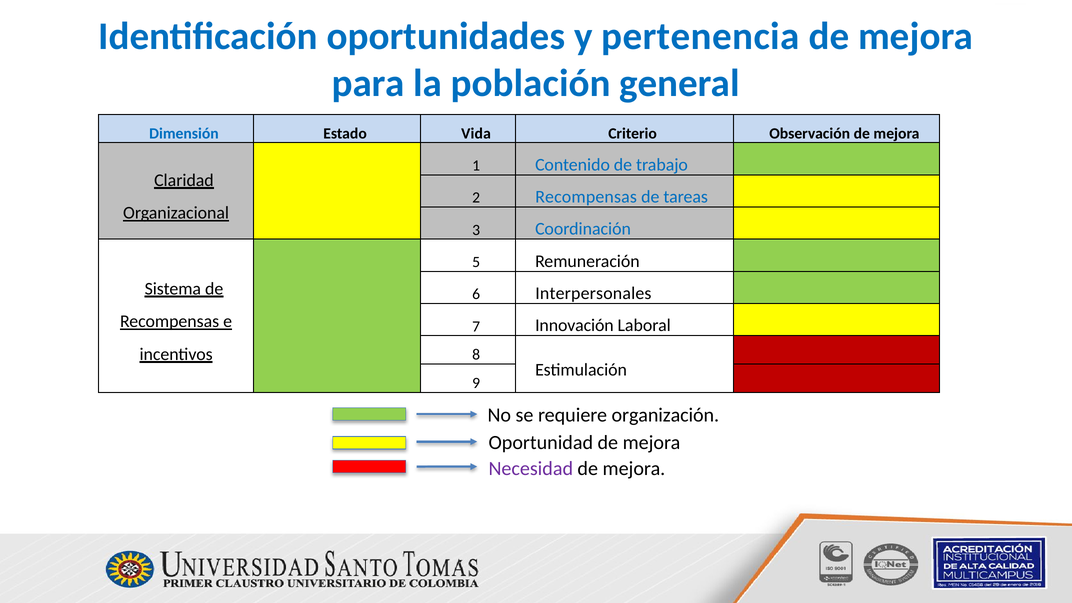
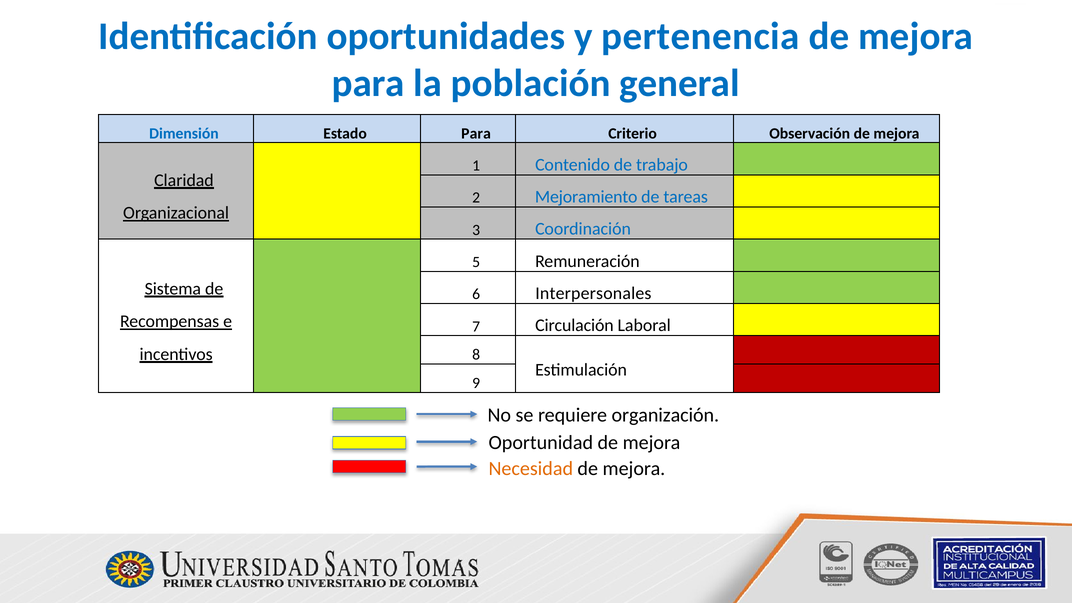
Estado Vida: Vida -> Para
2 Recompensas: Recompensas -> Mejoramiento
Innovación: Innovación -> Circulación
Necesidad colour: purple -> orange
